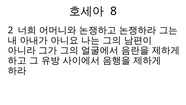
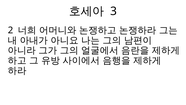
8: 8 -> 3
